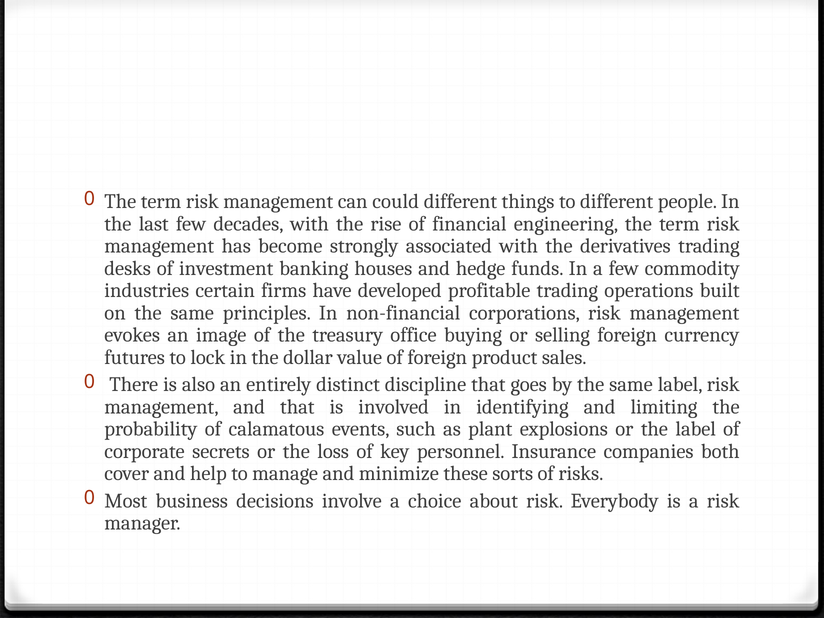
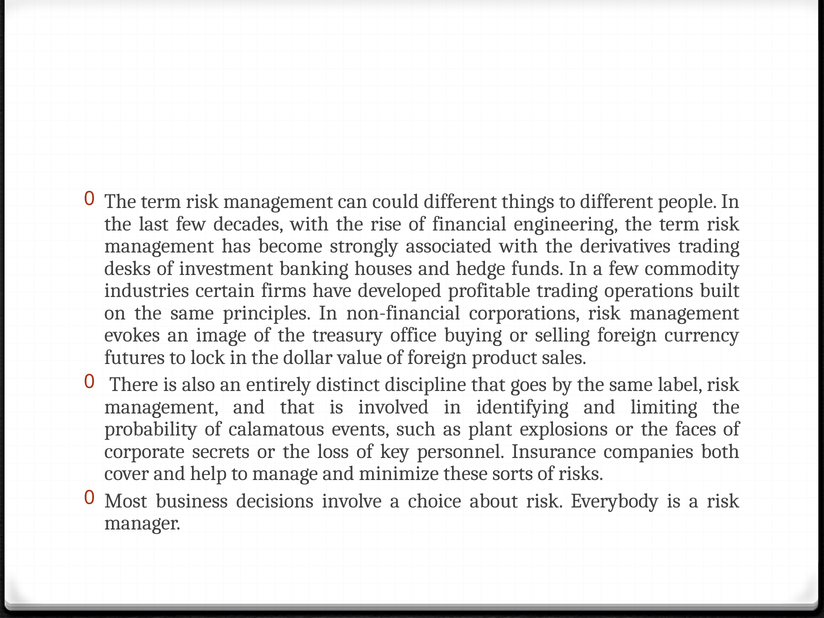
the label: label -> faces
